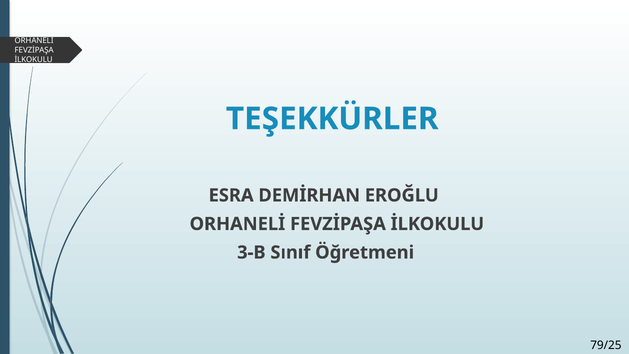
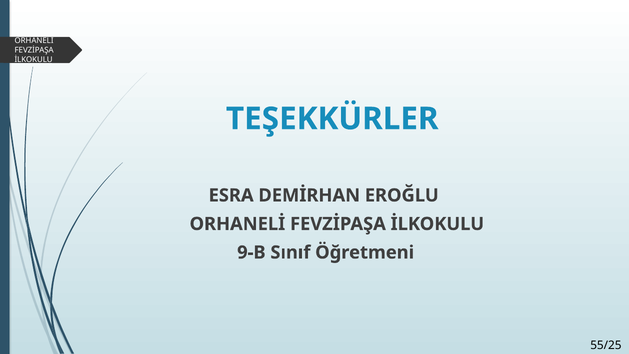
3-B: 3-B -> 9-B
79/25: 79/25 -> 55/25
